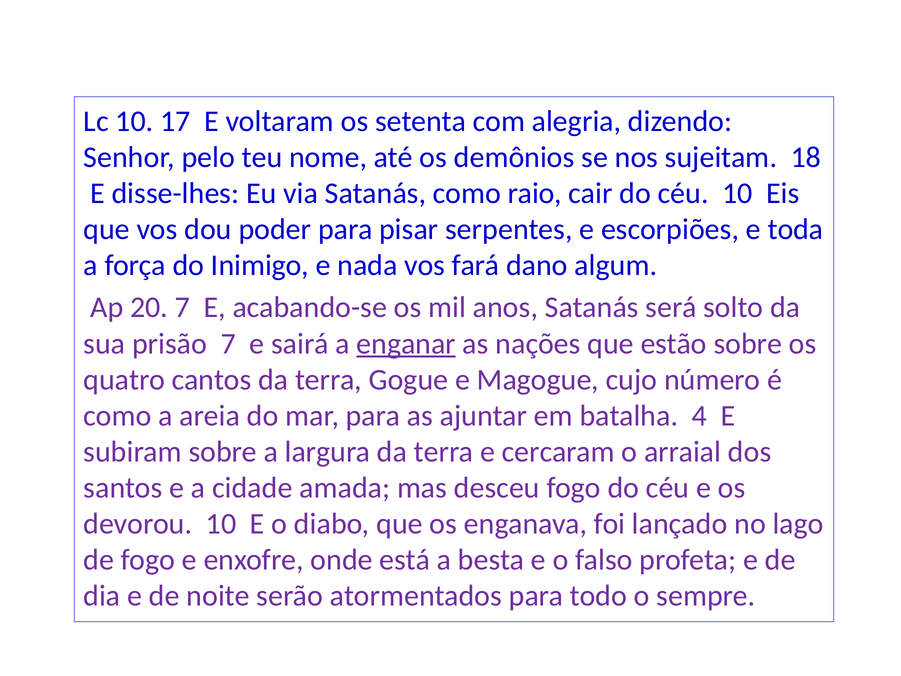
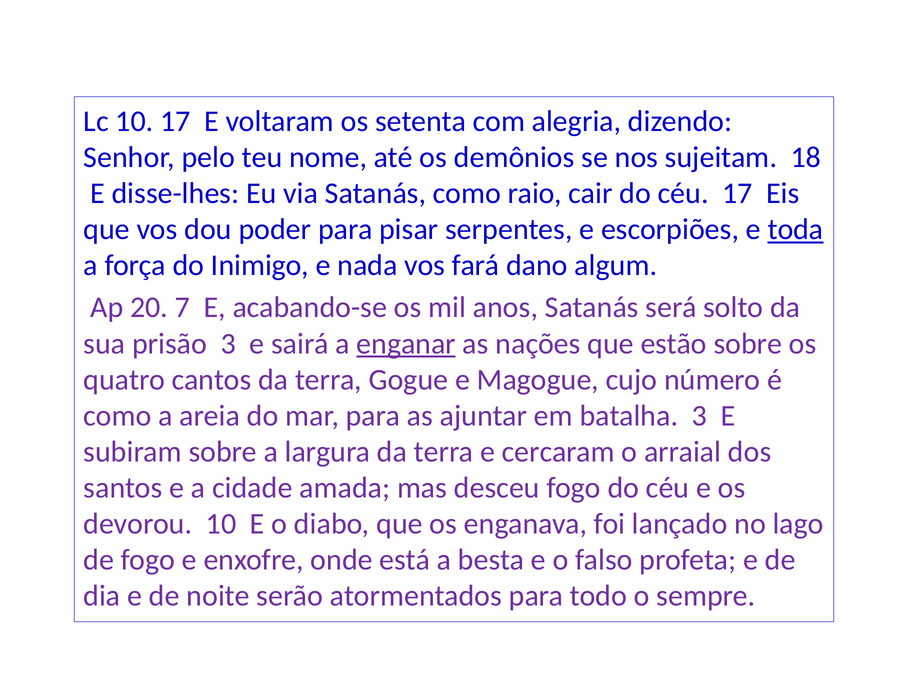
céu 10: 10 -> 17
toda underline: none -> present
prisão 7: 7 -> 3
batalha 4: 4 -> 3
